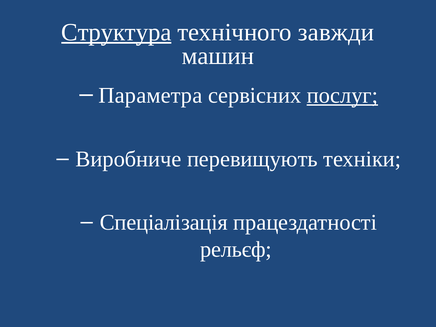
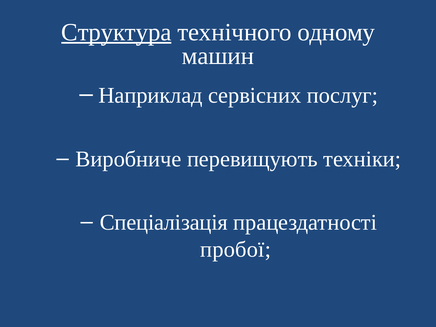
завжди: завжди -> одному
Параметра: Параметра -> Наприклад
послуг underline: present -> none
рельєф: рельєф -> пробої
